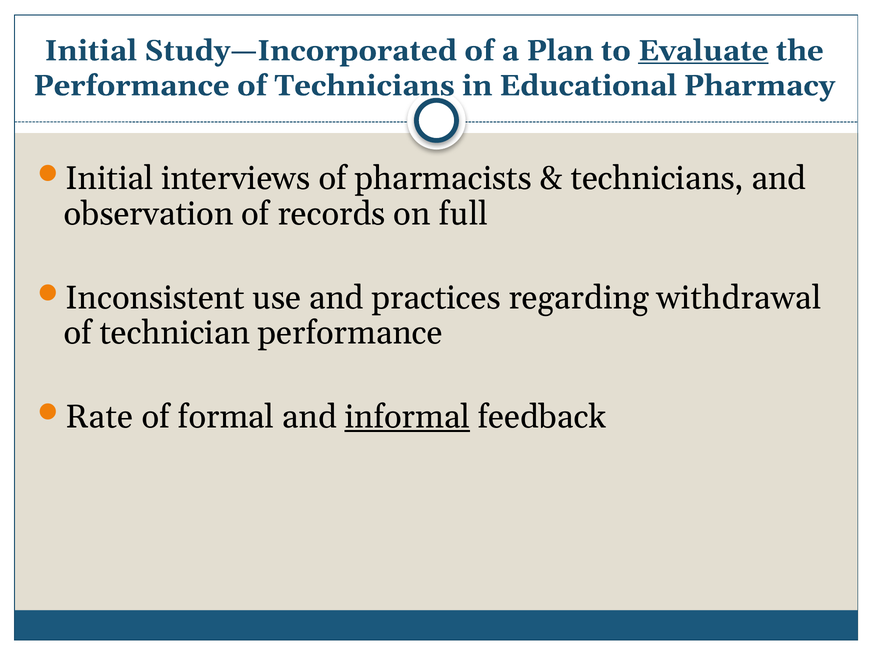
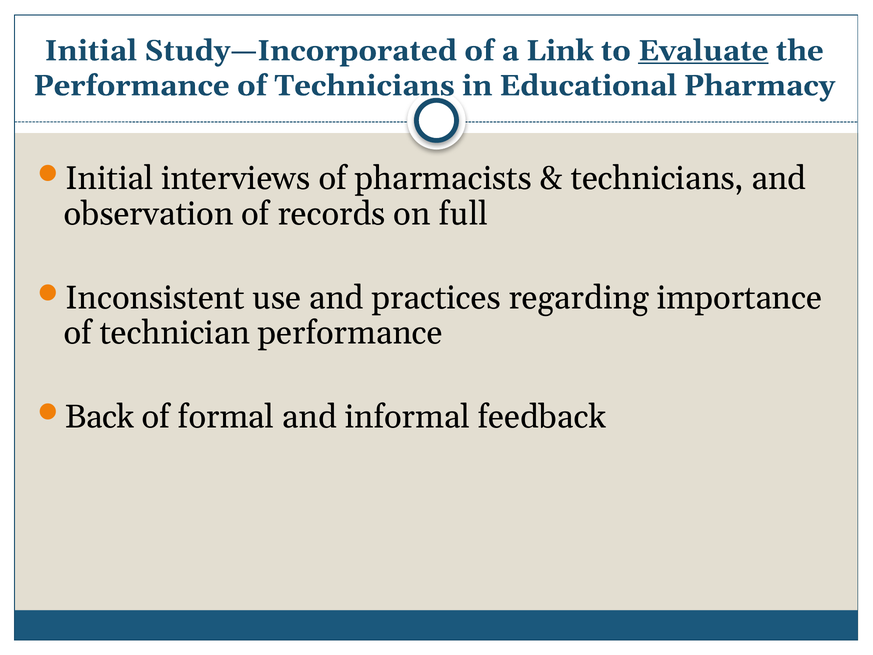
Plan: Plan -> Link
withdrawal: withdrawal -> importance
Rate: Rate -> Back
informal underline: present -> none
